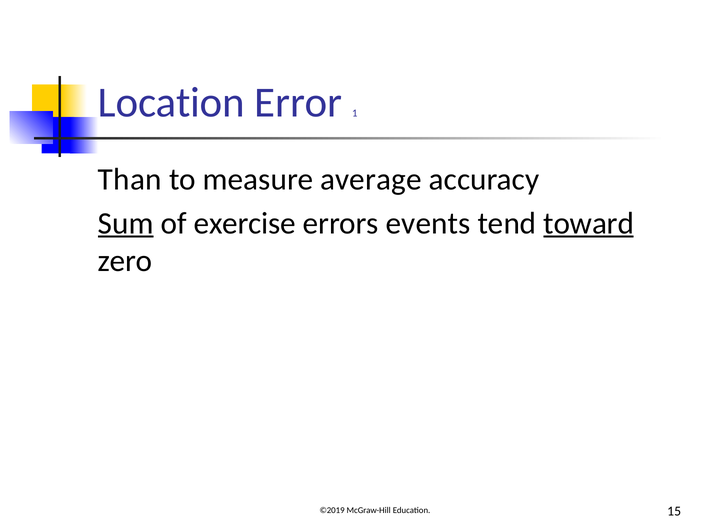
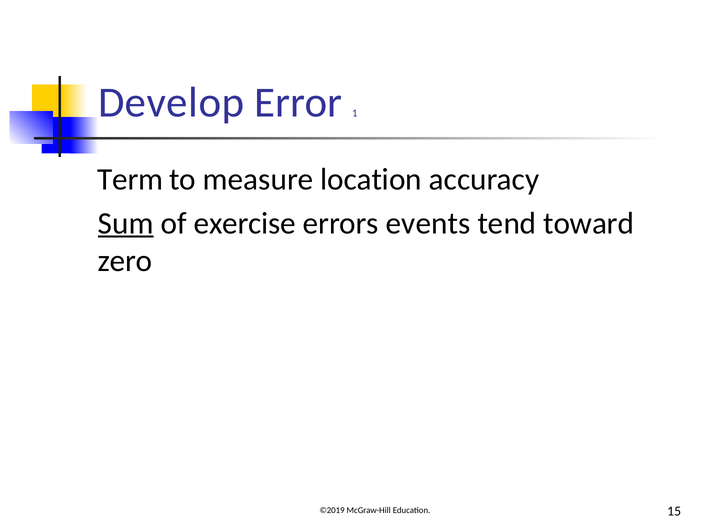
Location: Location -> Develop
Than: Than -> Term
average: average -> location
toward underline: present -> none
